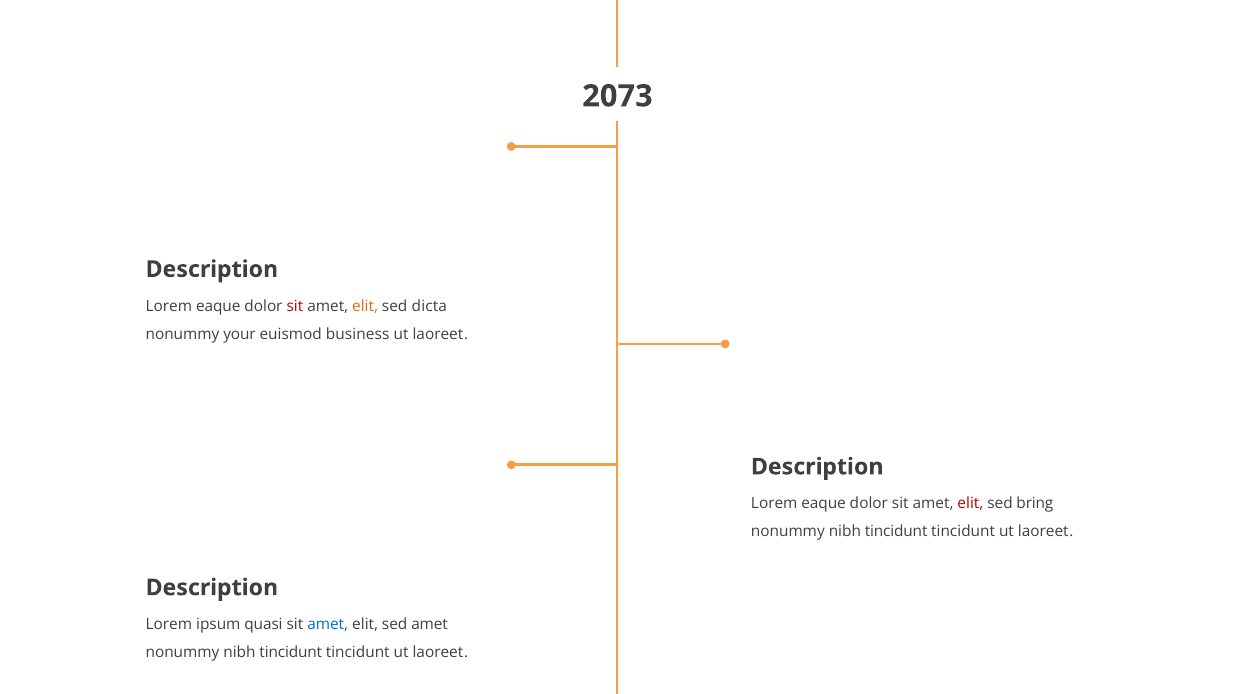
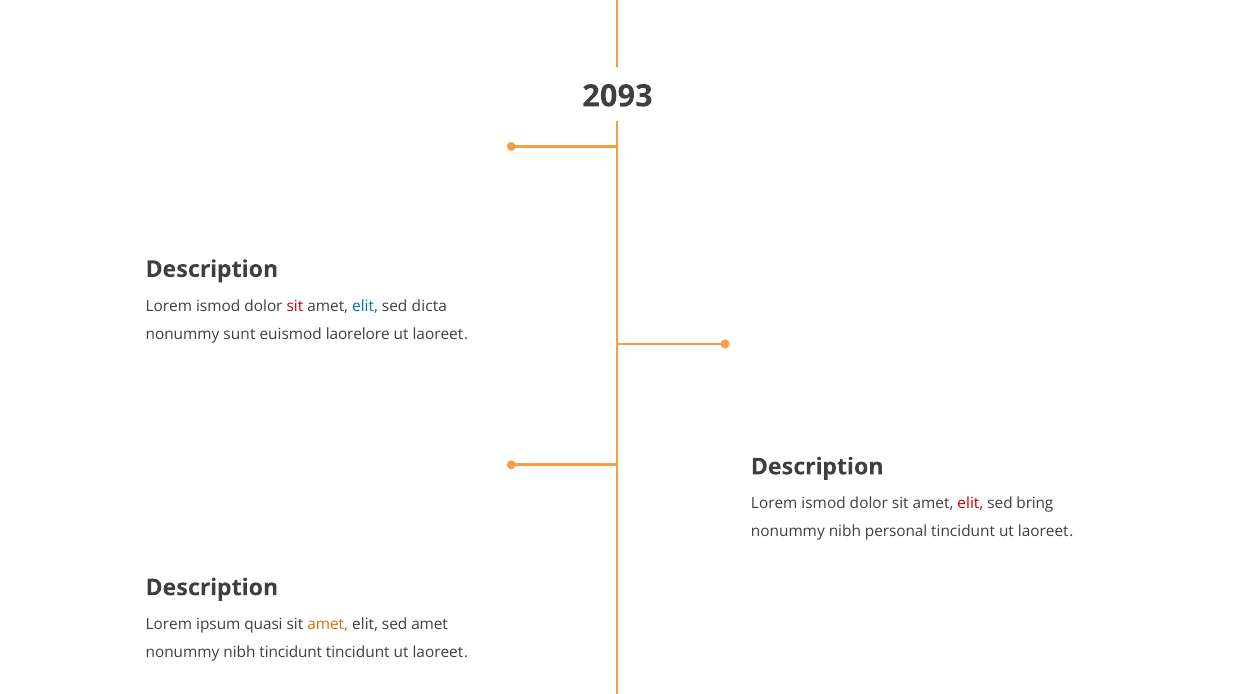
2073: 2073 -> 2093
eaque at (218, 306): eaque -> ismod
elit at (365, 306) colour: orange -> blue
your: your -> sunt
business: business -> laorelore
eaque at (824, 504): eaque -> ismod
tincidunt at (896, 532): tincidunt -> personal
amet at (328, 625) colour: blue -> orange
